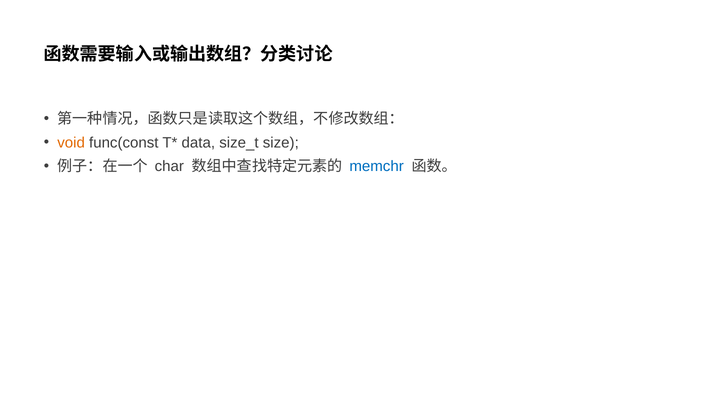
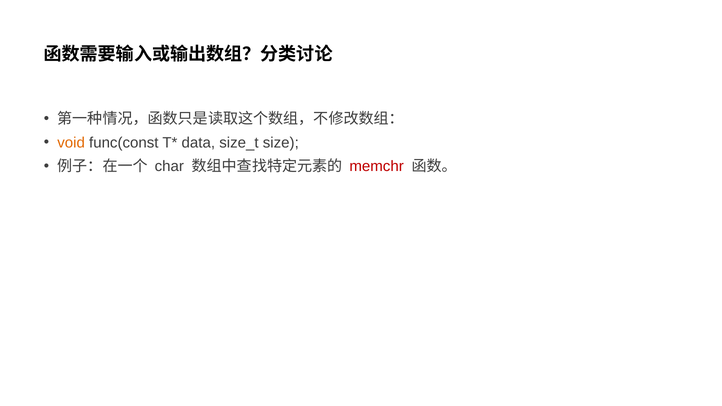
memchr colour: blue -> red
